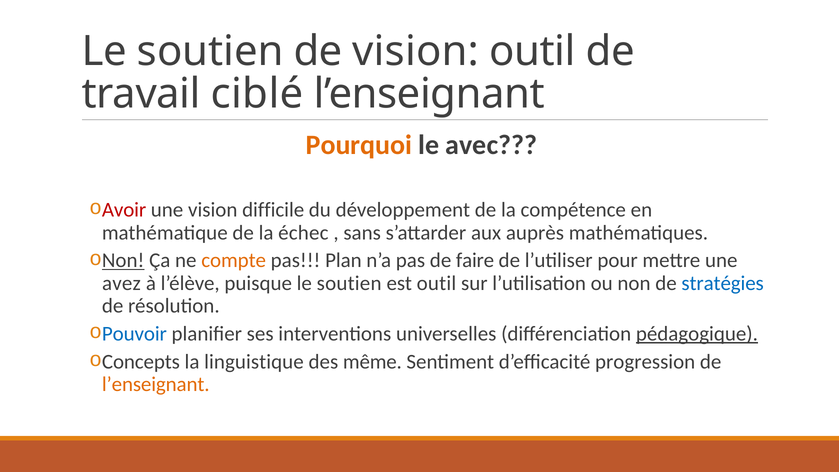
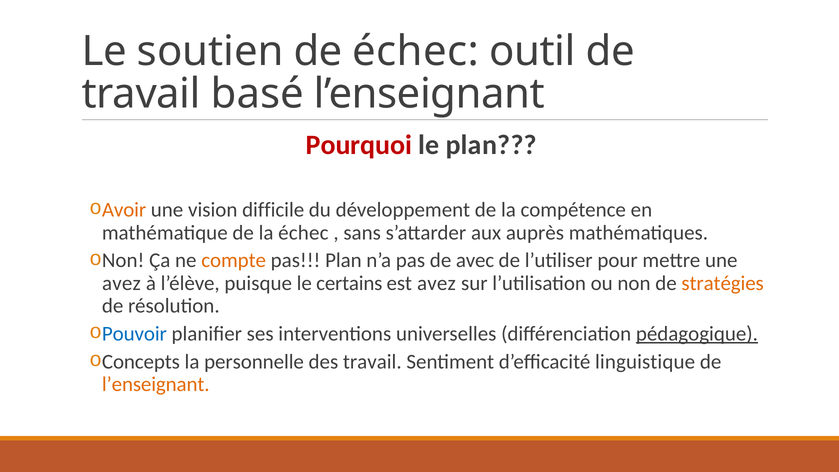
de vision: vision -> échec
ciblé: ciblé -> basé
Pourquoi colour: orange -> red
le avec: avec -> plan
Avoir colour: red -> orange
Non at (123, 261) underline: present -> none
faire: faire -> avec
puisque le soutien: soutien -> certains
est outil: outil -> avez
stratégies colour: blue -> orange
linguistique: linguistique -> personnelle
des même: même -> travail
progression: progression -> linguistique
